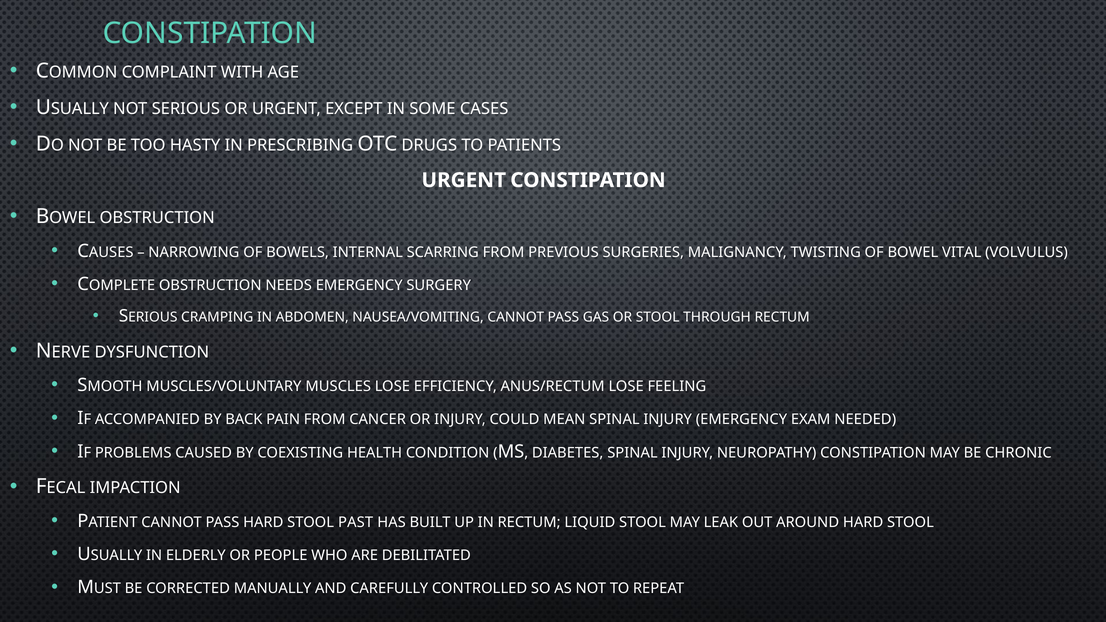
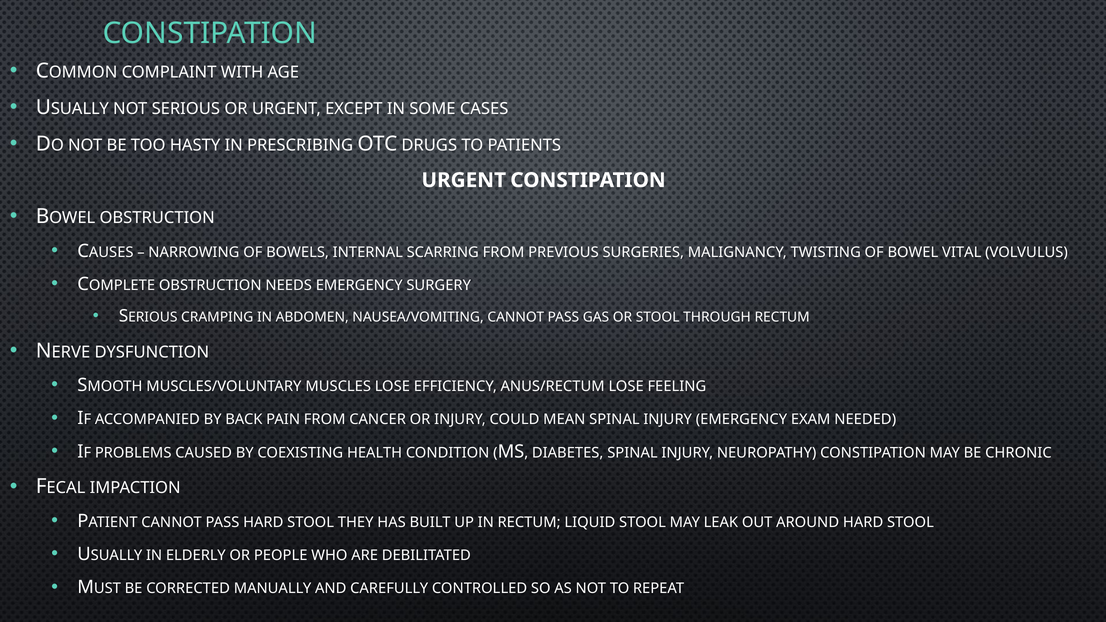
PAST: PAST -> THEY
